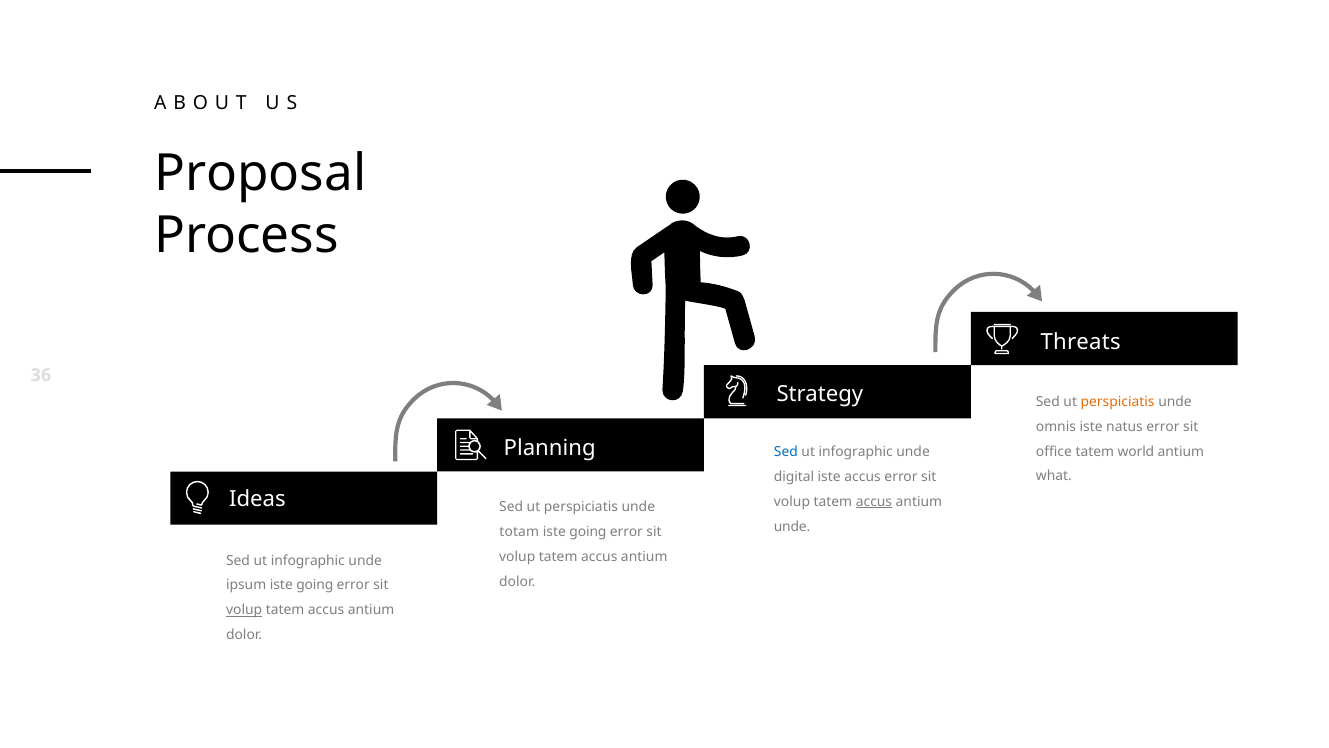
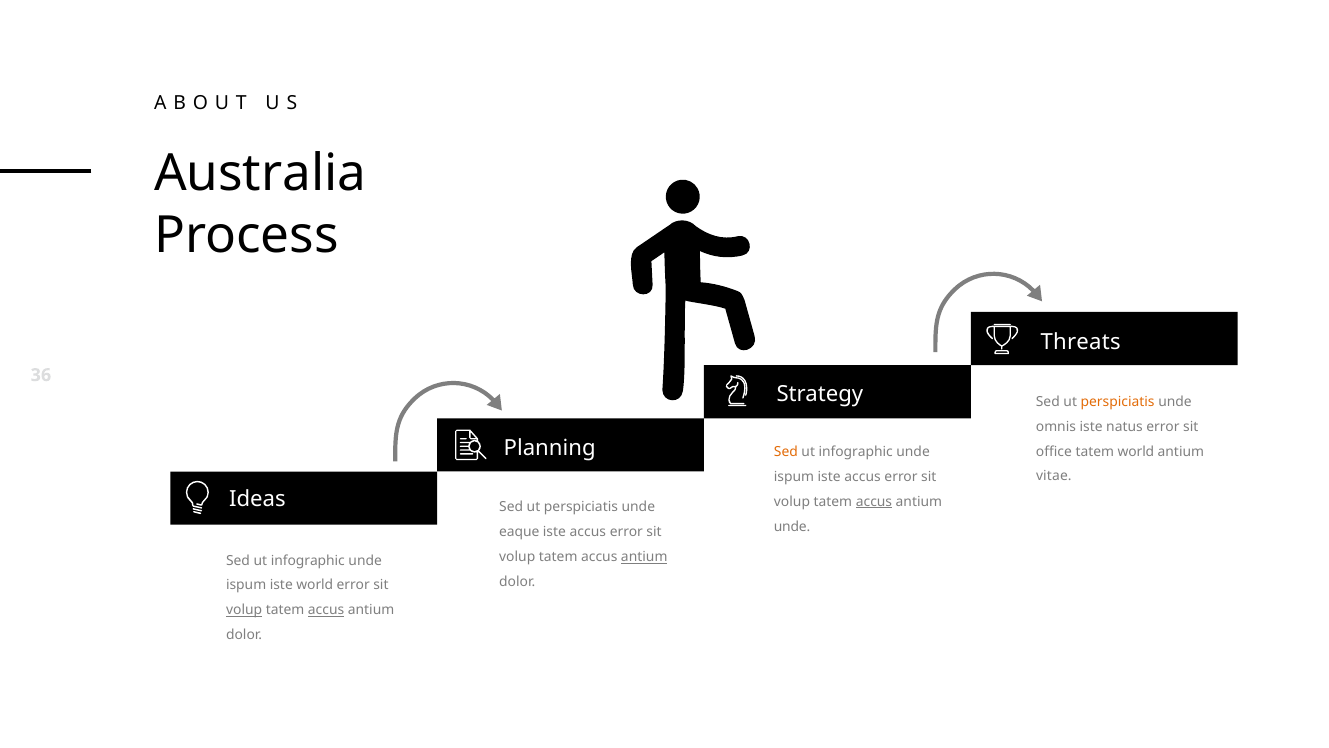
Proposal: Proposal -> Australia
Sed at (786, 452) colour: blue -> orange
what: what -> vitae
digital at (794, 477): digital -> ispum
totam: totam -> eaque
going at (588, 532): going -> accus
antium at (644, 557) underline: none -> present
ipsum at (246, 585): ipsum -> ispum
going at (315, 585): going -> world
accus at (326, 610) underline: none -> present
